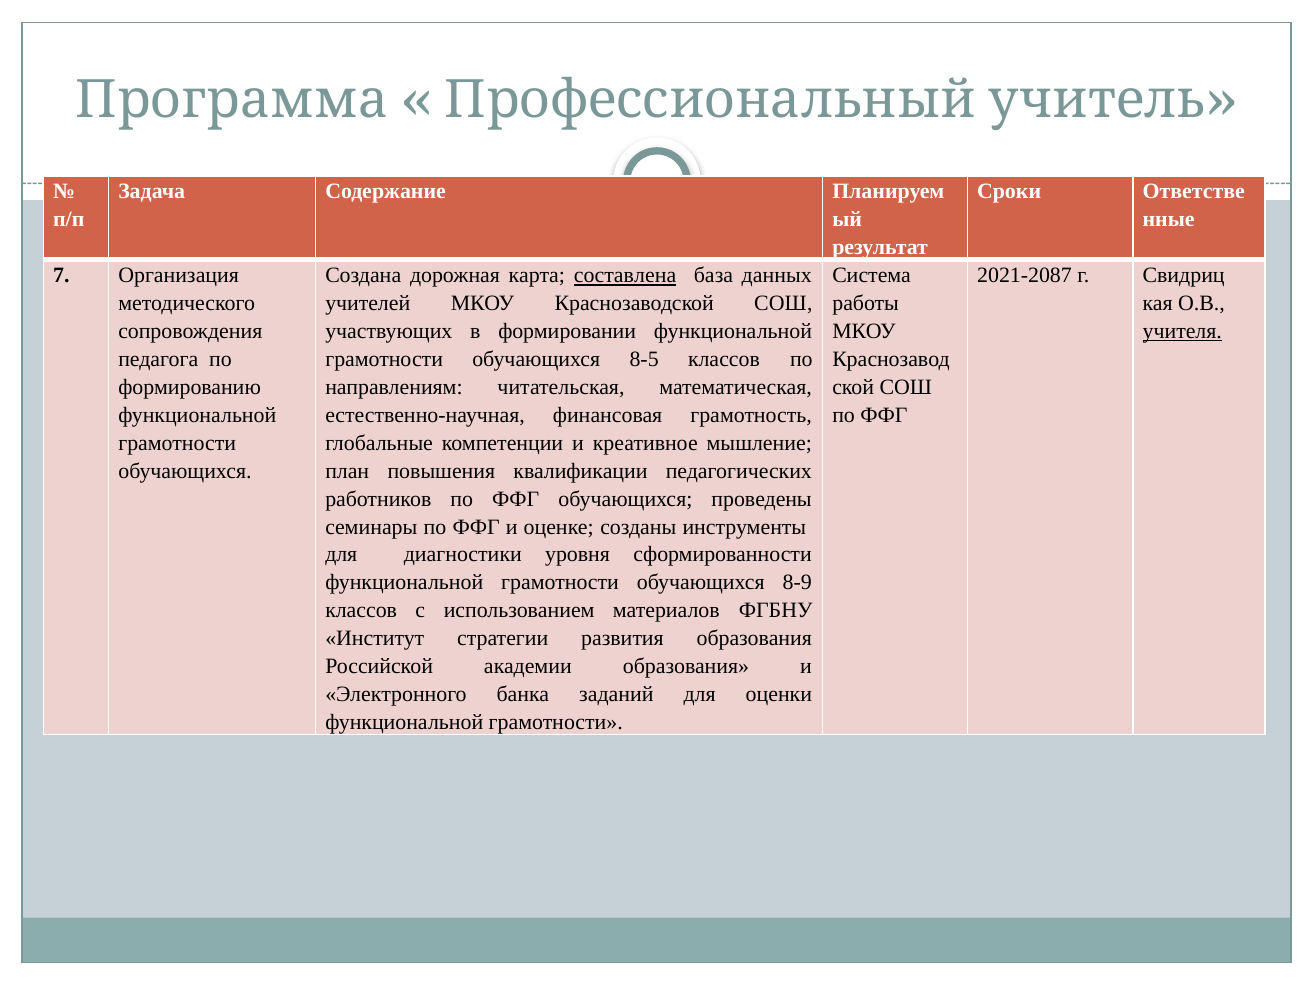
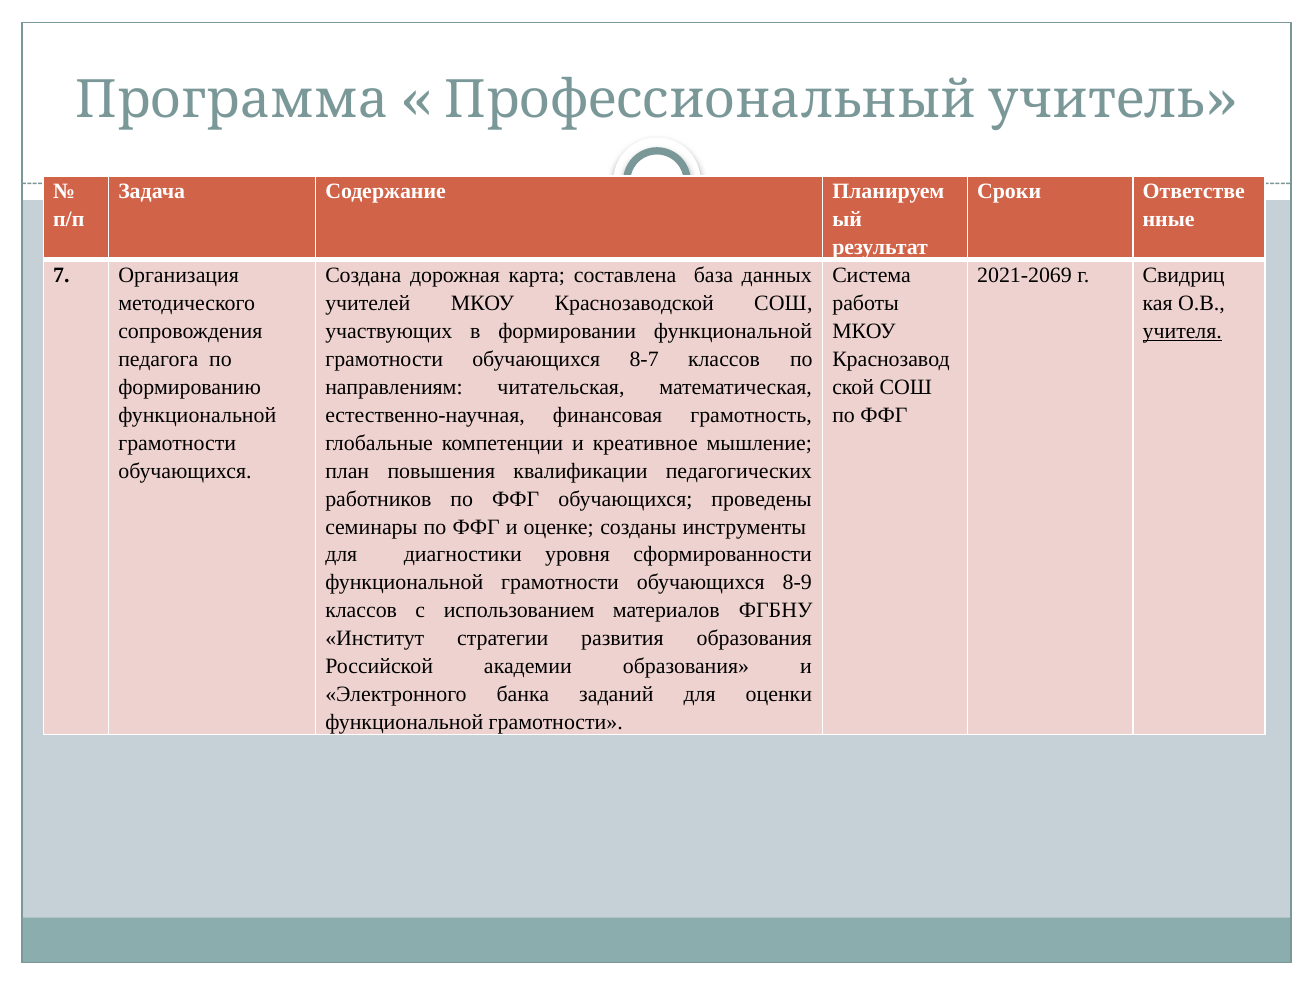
составлена underline: present -> none
2021-2087: 2021-2087 -> 2021-2069
8-5: 8-5 -> 8-7
